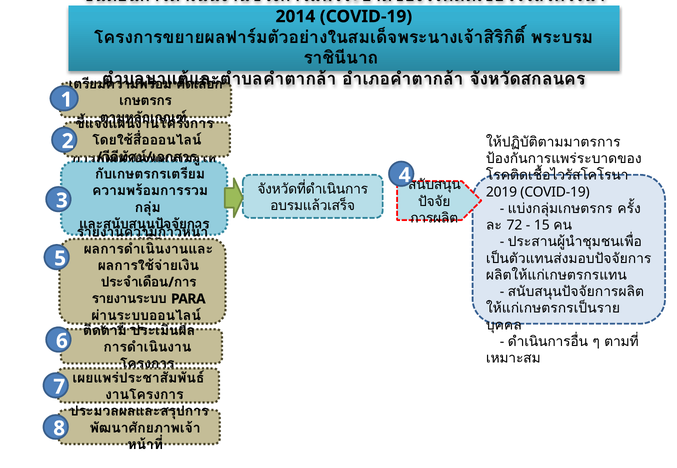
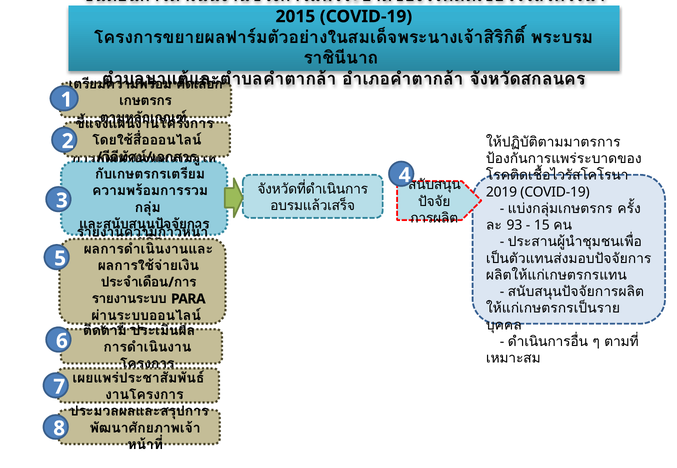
2014: 2014 -> 2015
72: 72 -> 93
